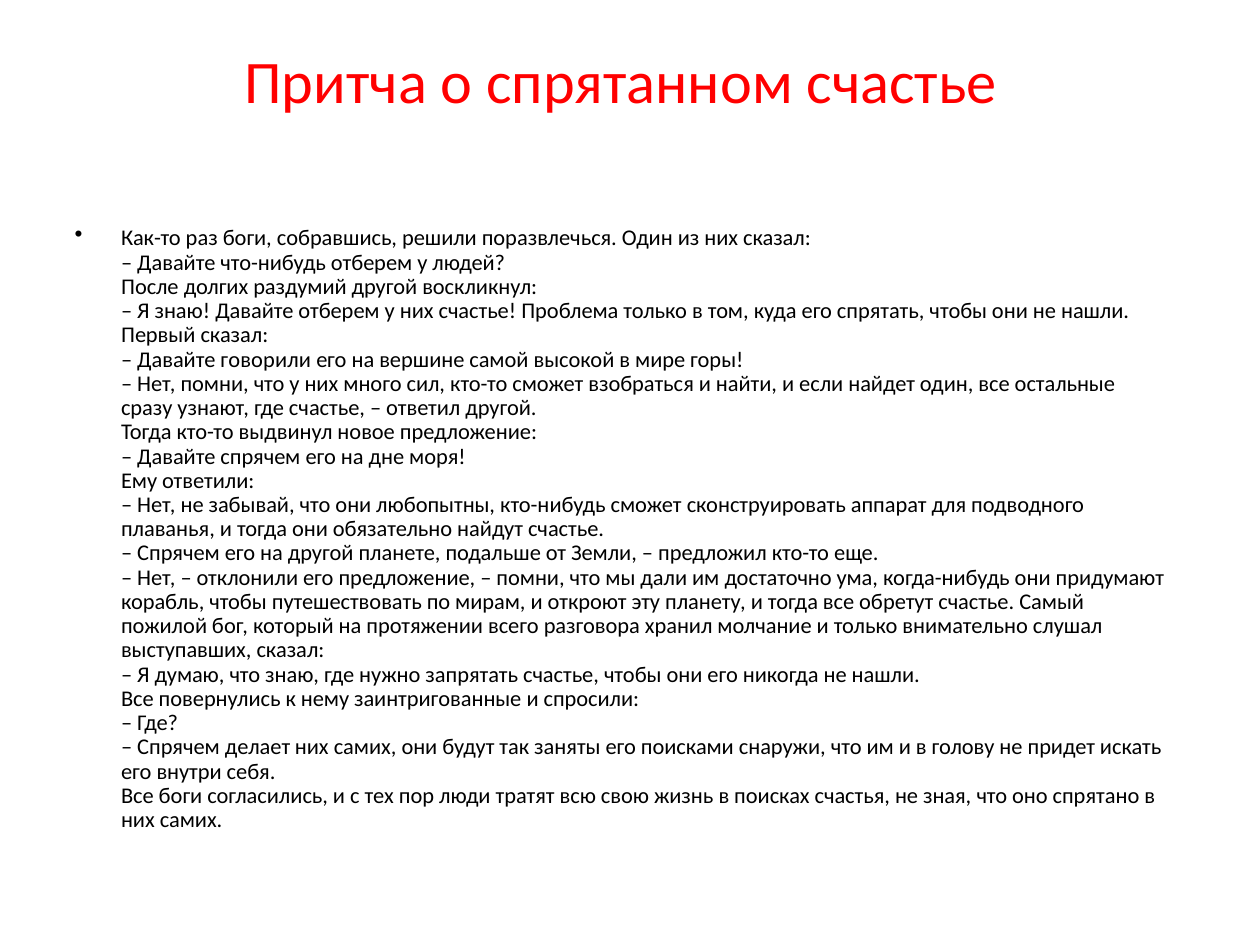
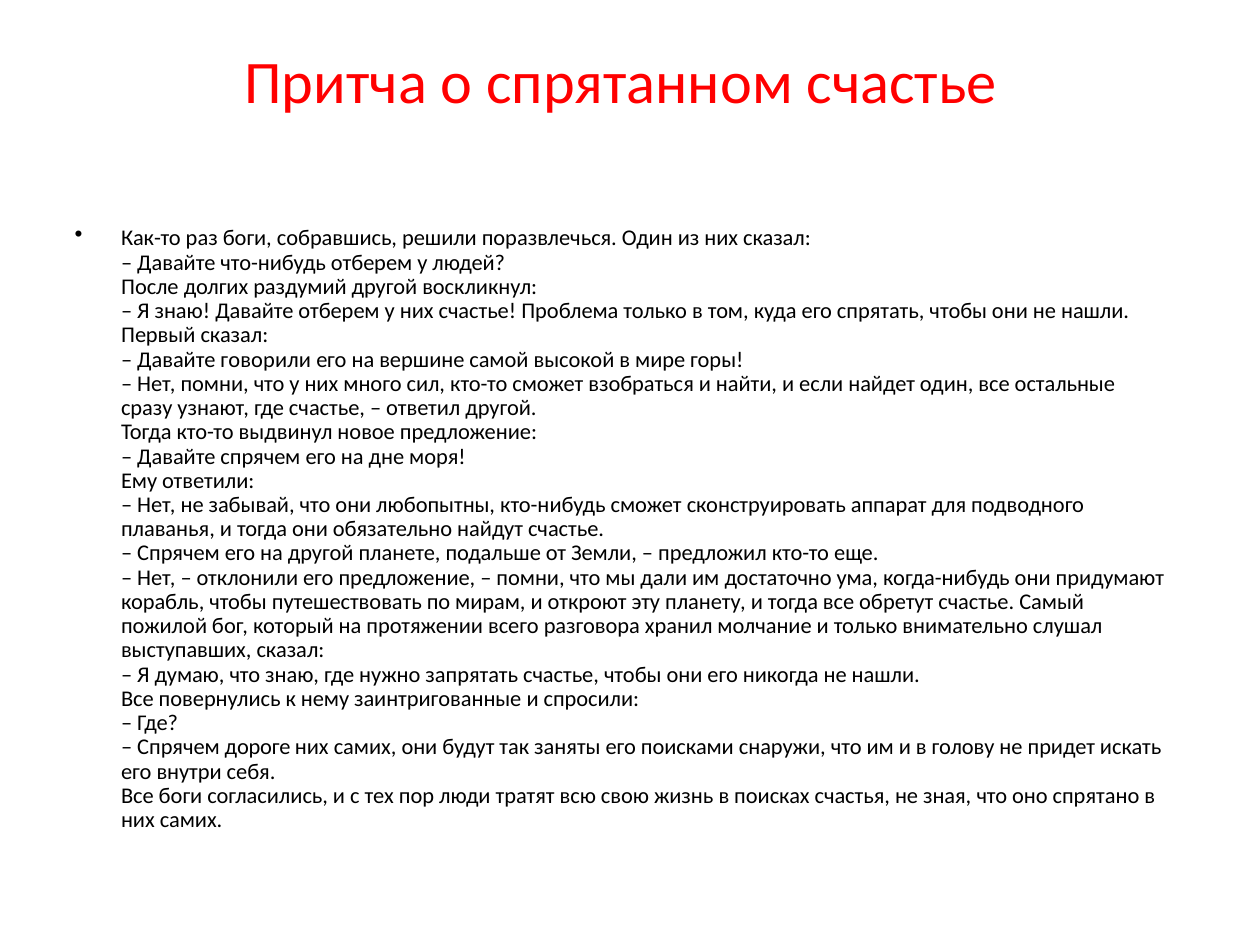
делает: делает -> дороге
